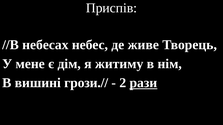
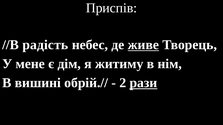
небесах: небесах -> радість
живе underline: none -> present
грози.//: грози.// -> обрій.//
